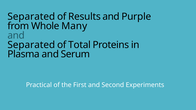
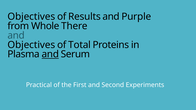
Separated at (31, 17): Separated -> Objectives
Many: Many -> There
Separated at (31, 45): Separated -> Objectives
and at (50, 54) underline: none -> present
